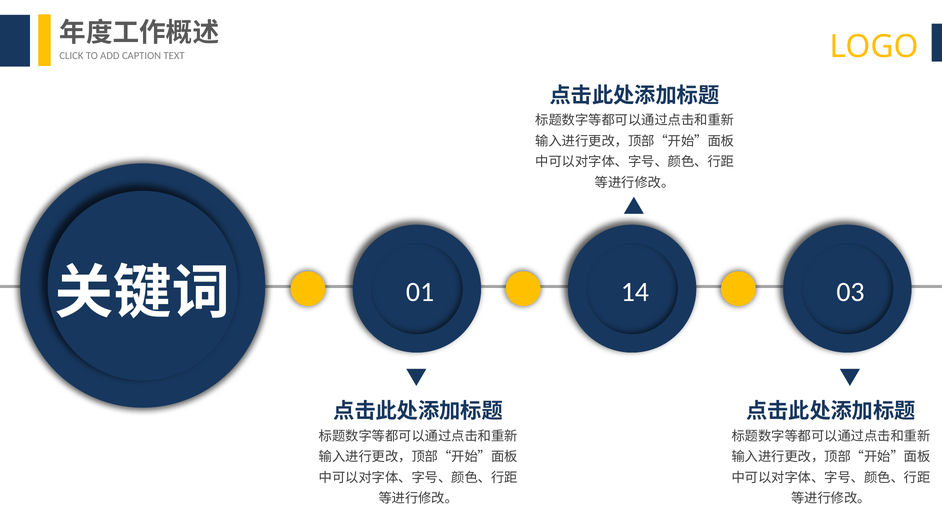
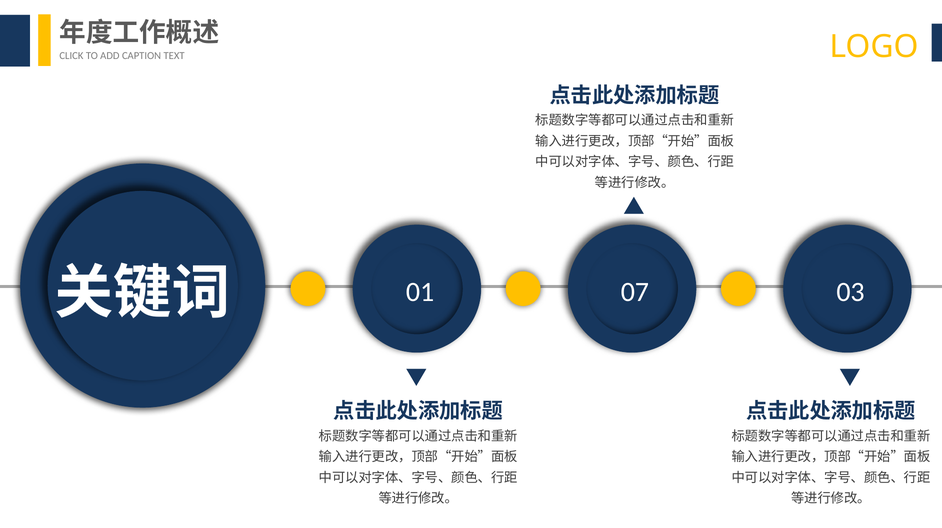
14: 14 -> 07
